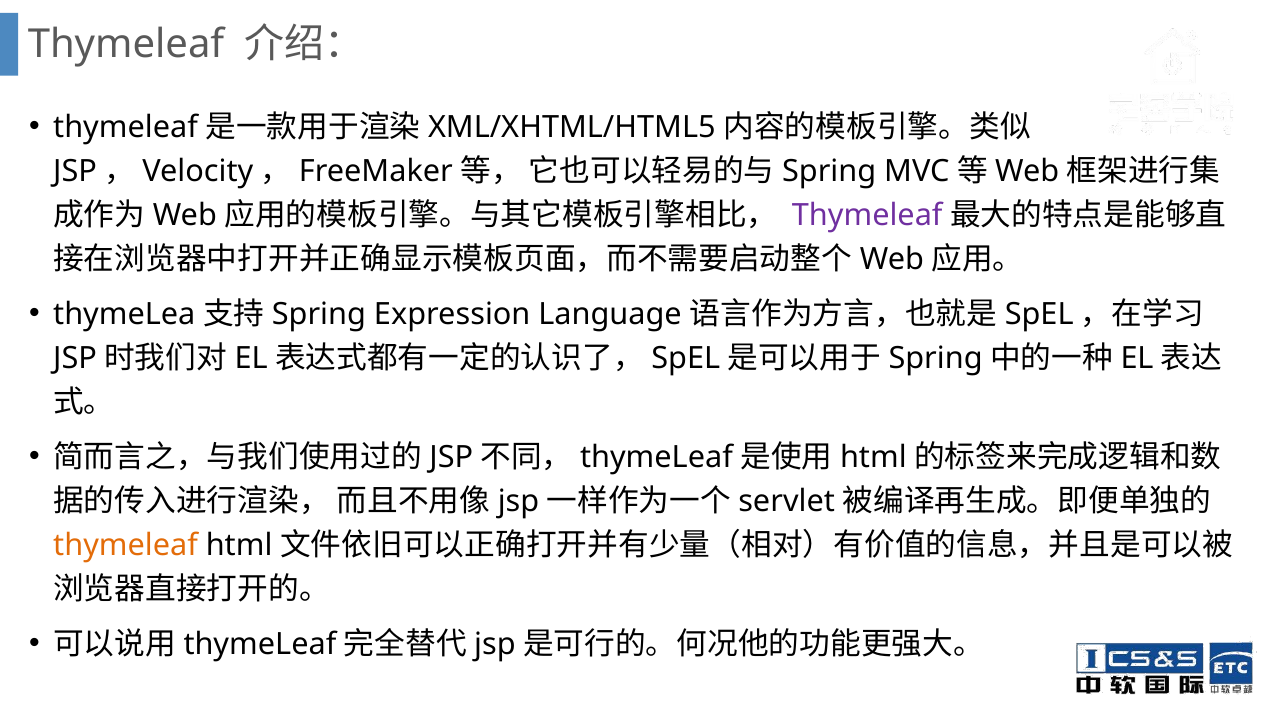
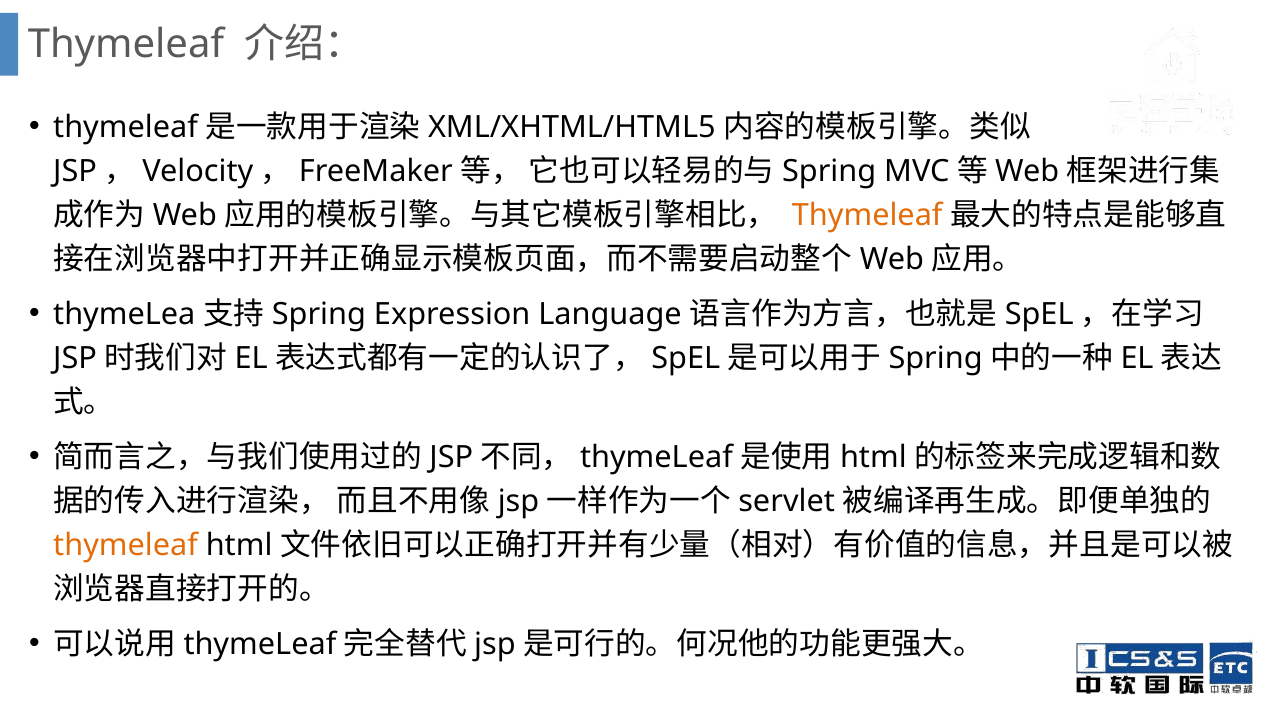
Thymeleaf at (867, 215) colour: purple -> orange
